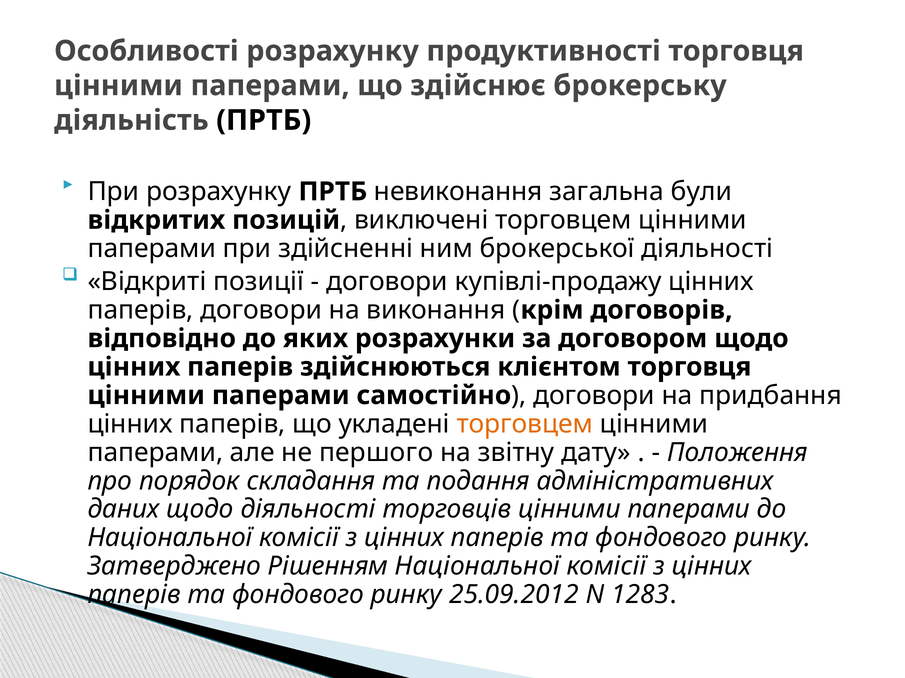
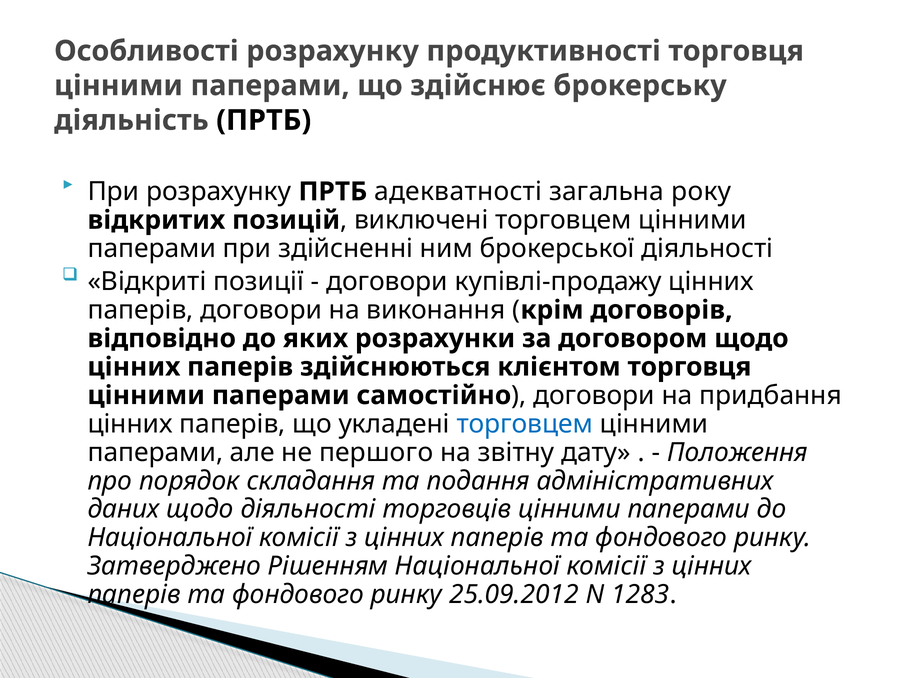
невиконання: невиконання -> адекватності
були: були -> року
торговцем at (525, 424) colour: orange -> blue
